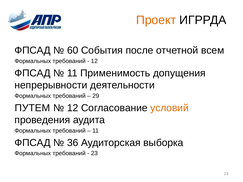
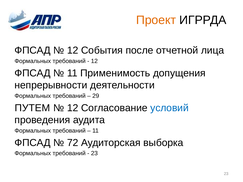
60 at (73, 51): 60 -> 12
всем: всем -> лица
условий colour: orange -> blue
36: 36 -> 72
